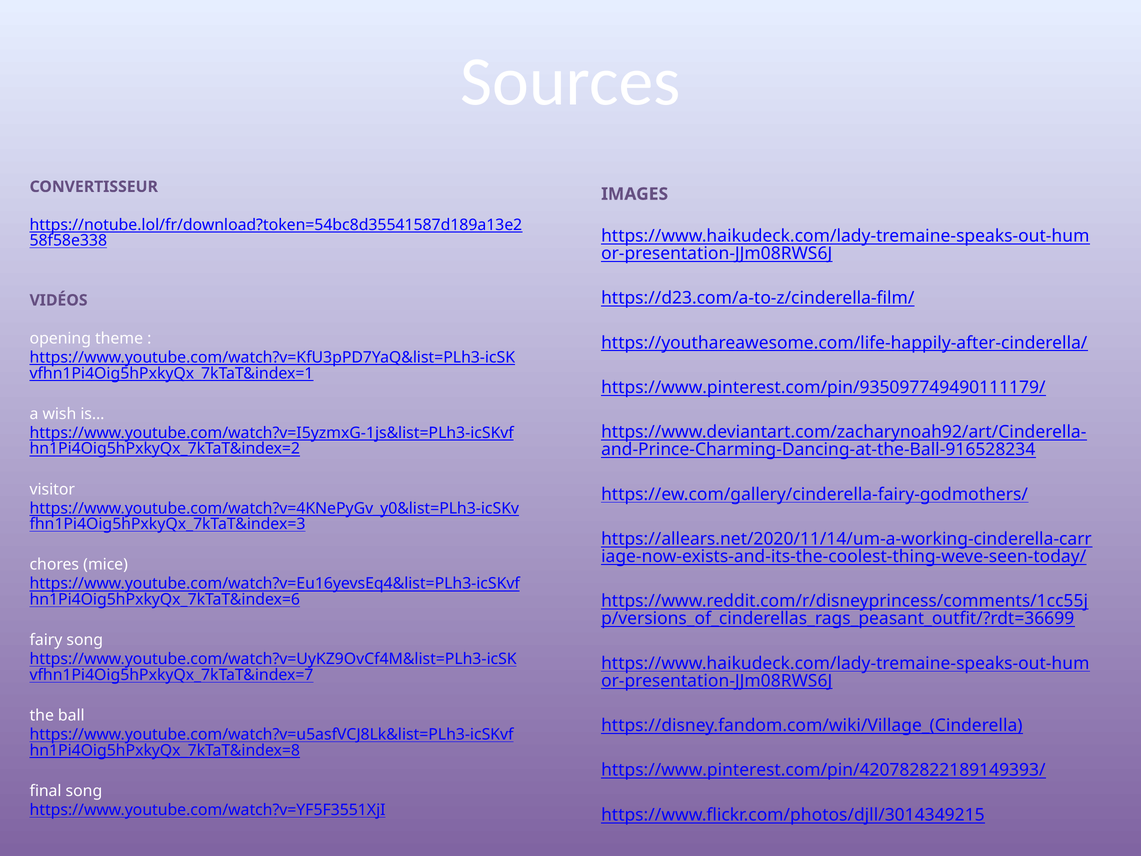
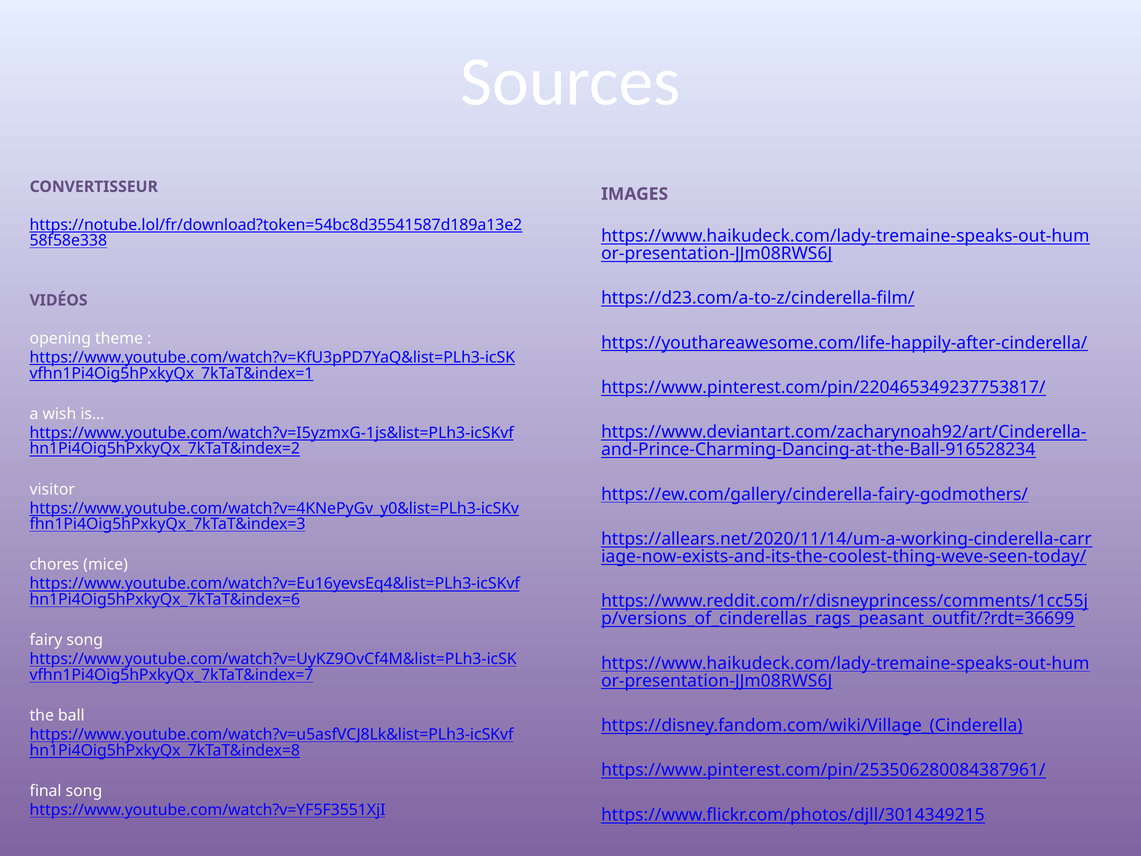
https://www.pinterest.com/pin/935097749490111179/: https://www.pinterest.com/pin/935097749490111179/ -> https://www.pinterest.com/pin/220465349237753817/
https://www.pinterest.com/pin/420782822189149393/: https://www.pinterest.com/pin/420782822189149393/ -> https://www.pinterest.com/pin/253506280084387961/
